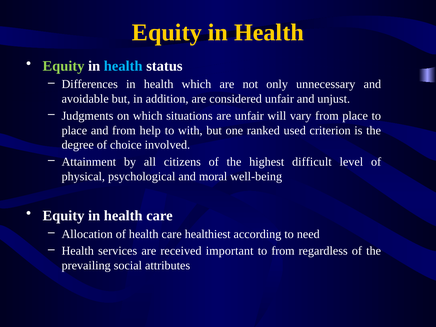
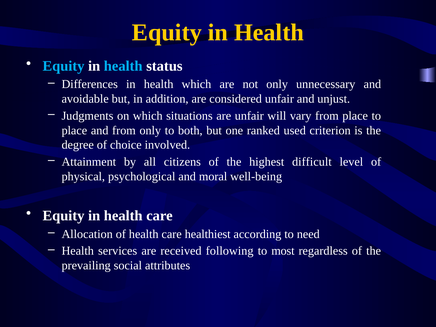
Equity at (64, 66) colour: light green -> light blue
from help: help -> only
with: with -> both
important: important -> following
to from: from -> most
